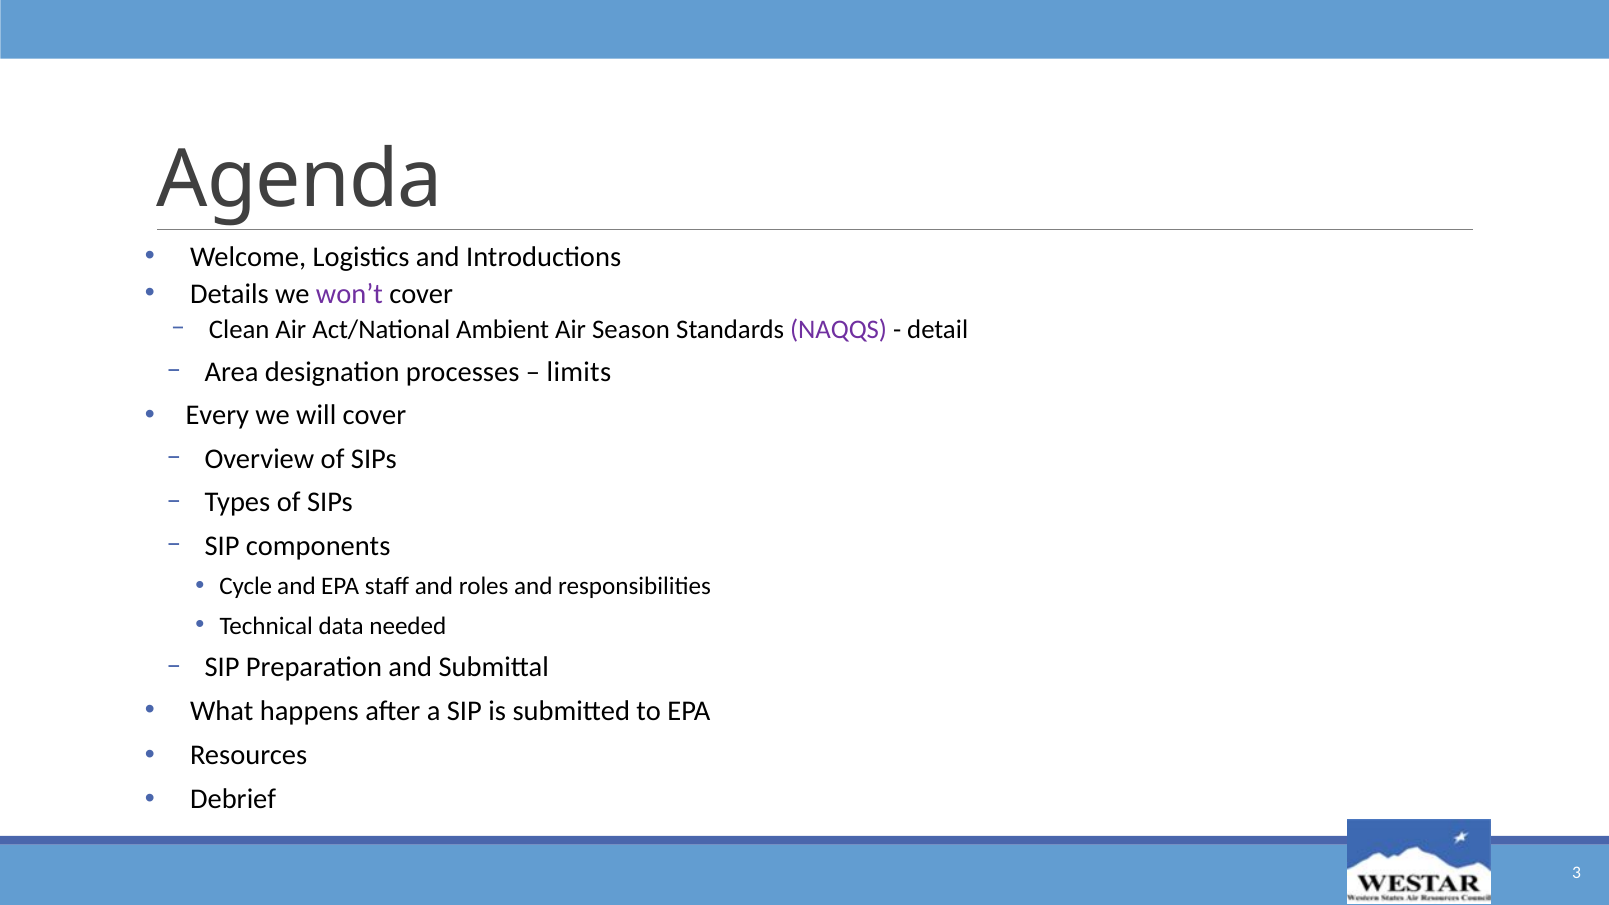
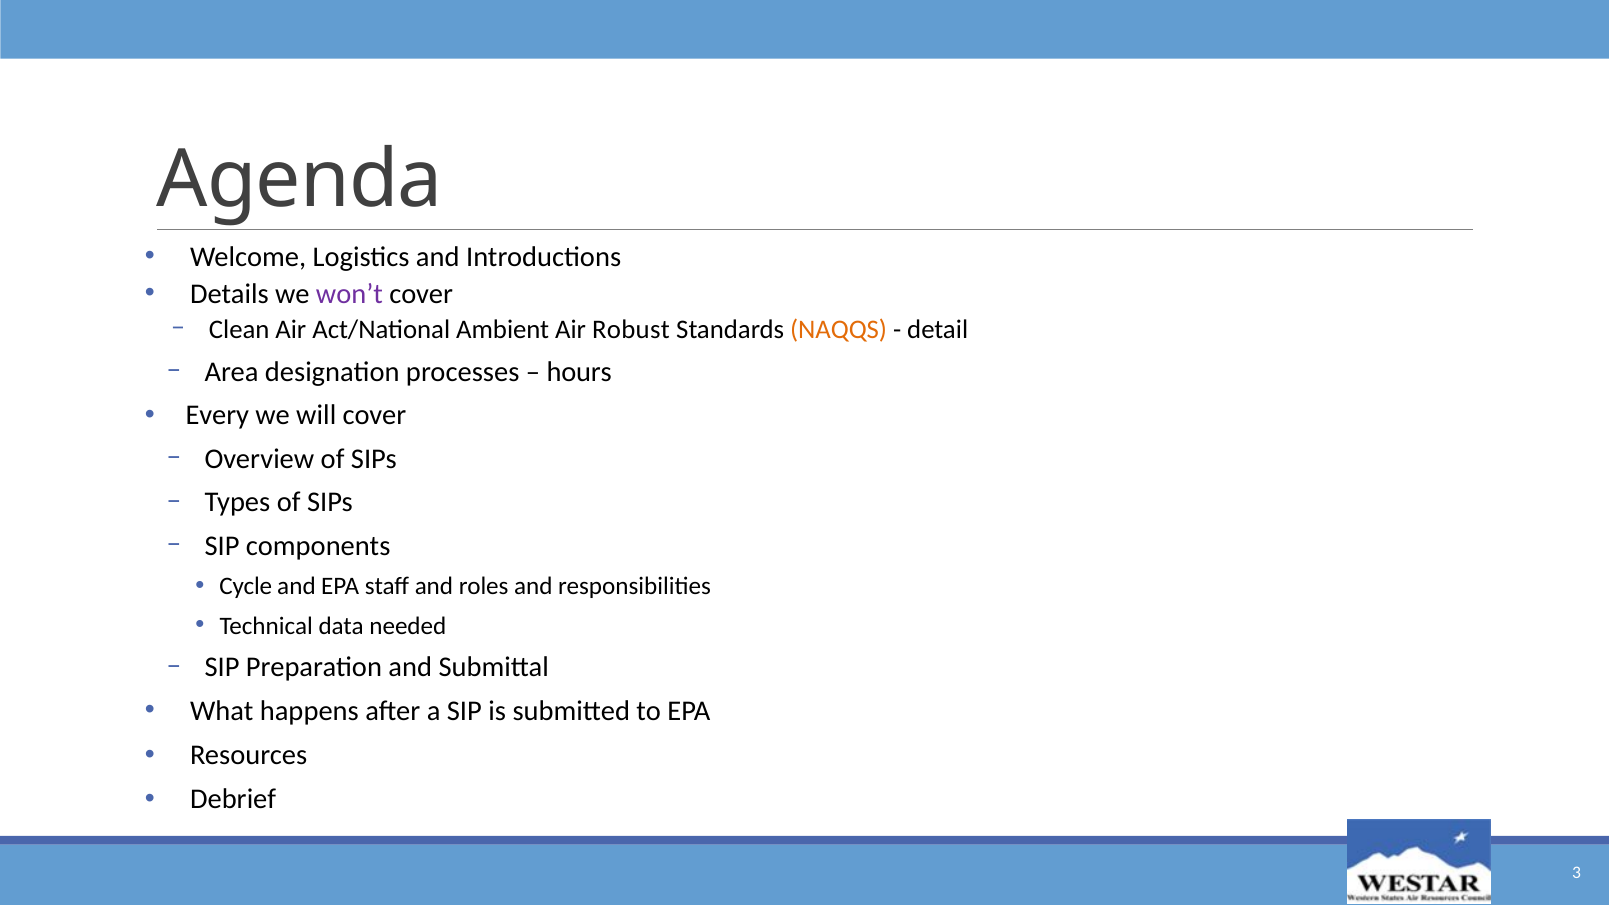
Season: Season -> Robust
NAQQS colour: purple -> orange
limits: limits -> hours
